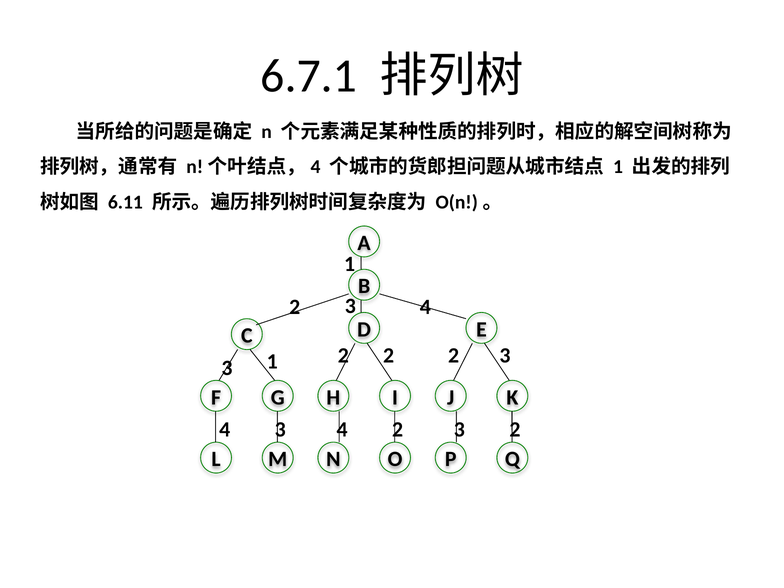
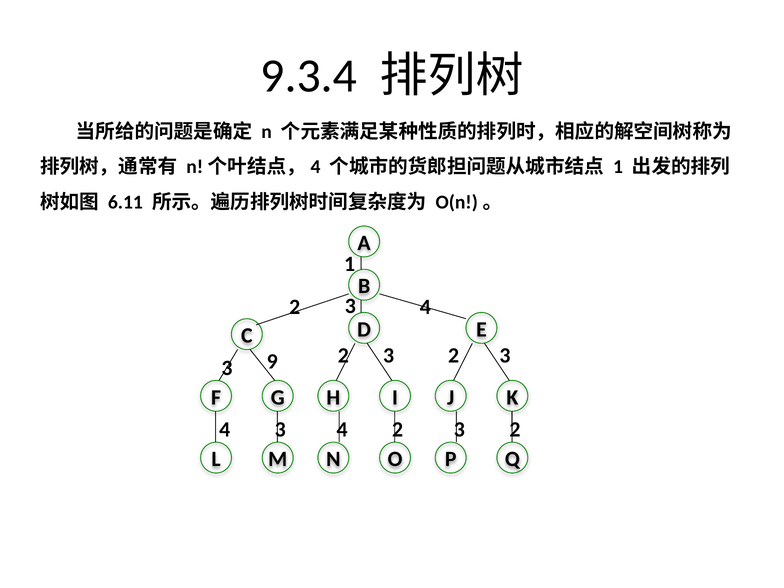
6.7.1: 6.7.1 -> 9.3.4
2 at (389, 356): 2 -> 3
3 1: 1 -> 9
